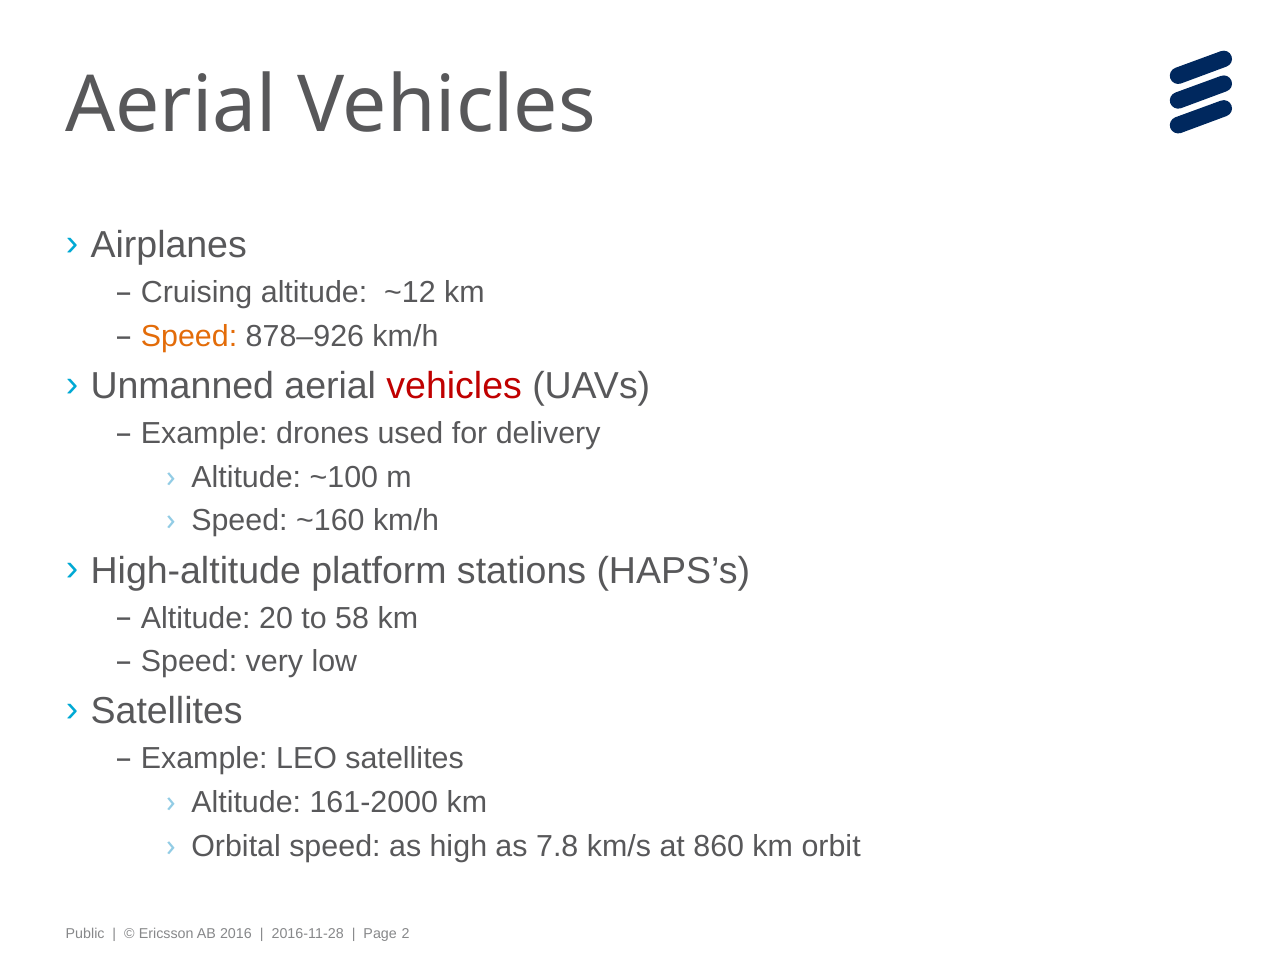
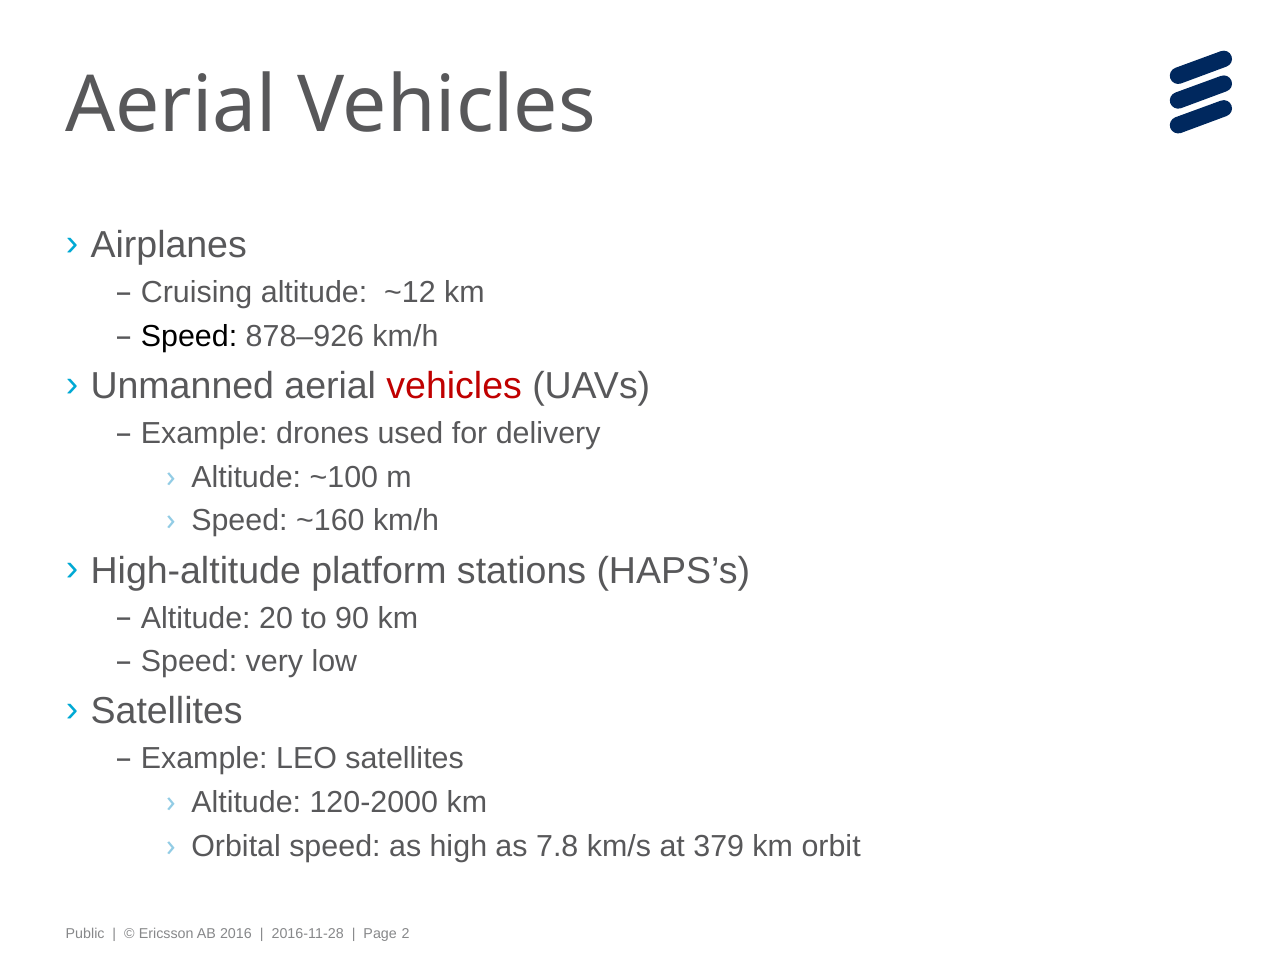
Speed at (189, 336) colour: orange -> black
58: 58 -> 90
161-2000: 161-2000 -> 120-2000
860: 860 -> 379
